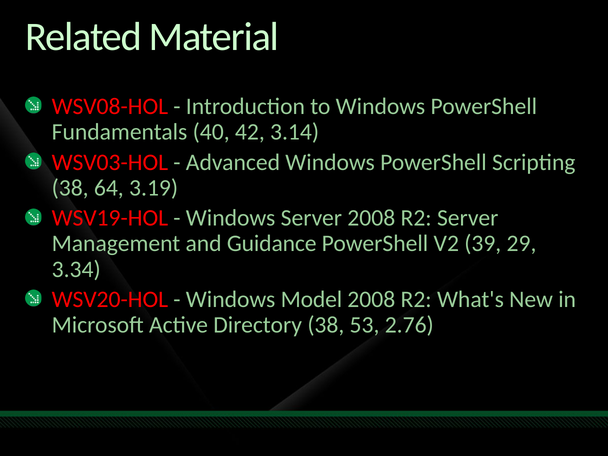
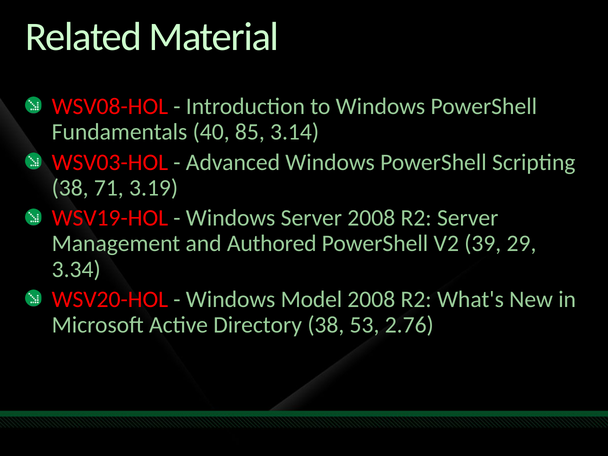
42: 42 -> 85
64: 64 -> 71
Guidance: Guidance -> Authored
